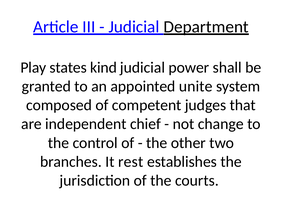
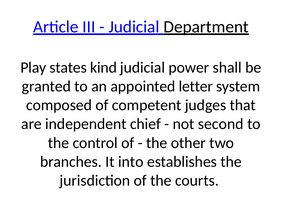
unite: unite -> letter
change: change -> second
rest: rest -> into
